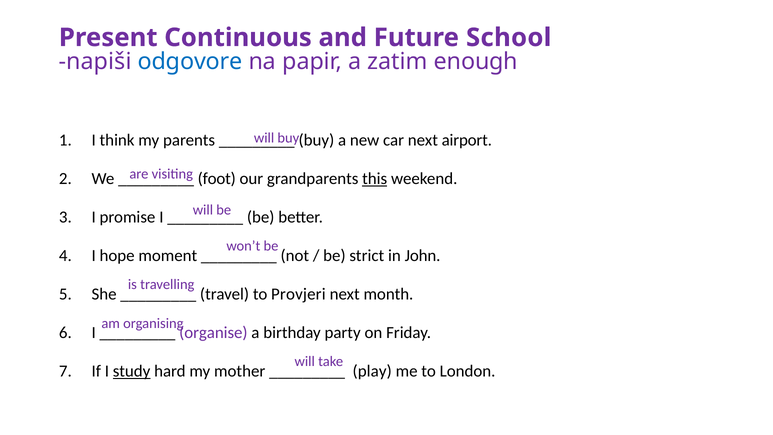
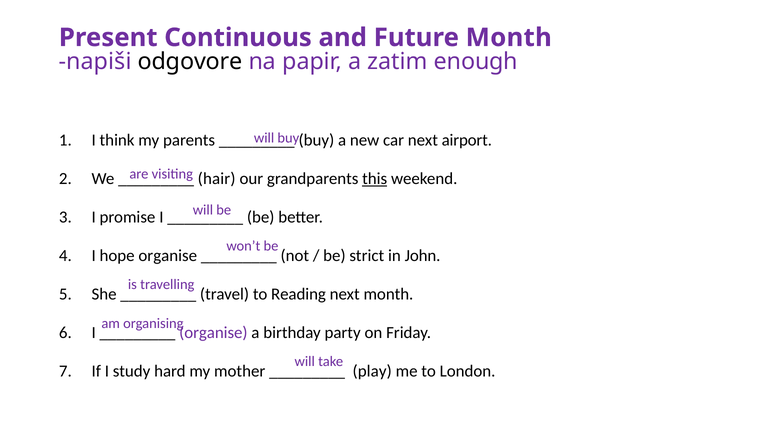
Future School: School -> Month
odgovore colour: blue -> black
foot: foot -> hair
hope moment: moment -> organise
Provjeri: Provjeri -> Reading
study underline: present -> none
